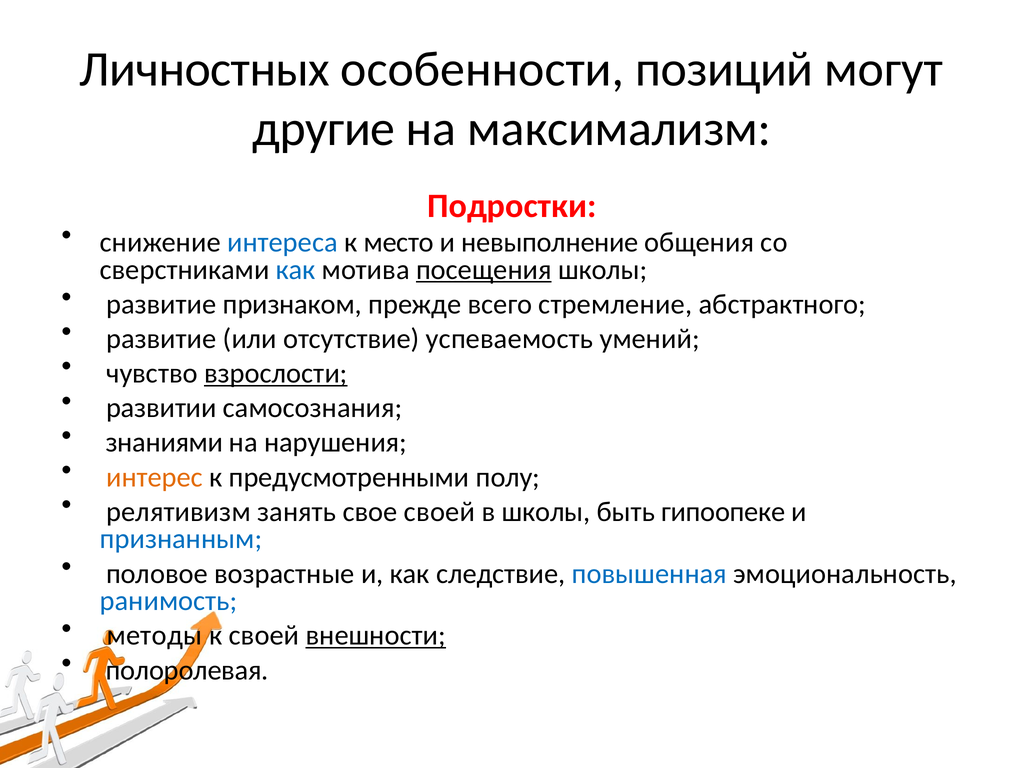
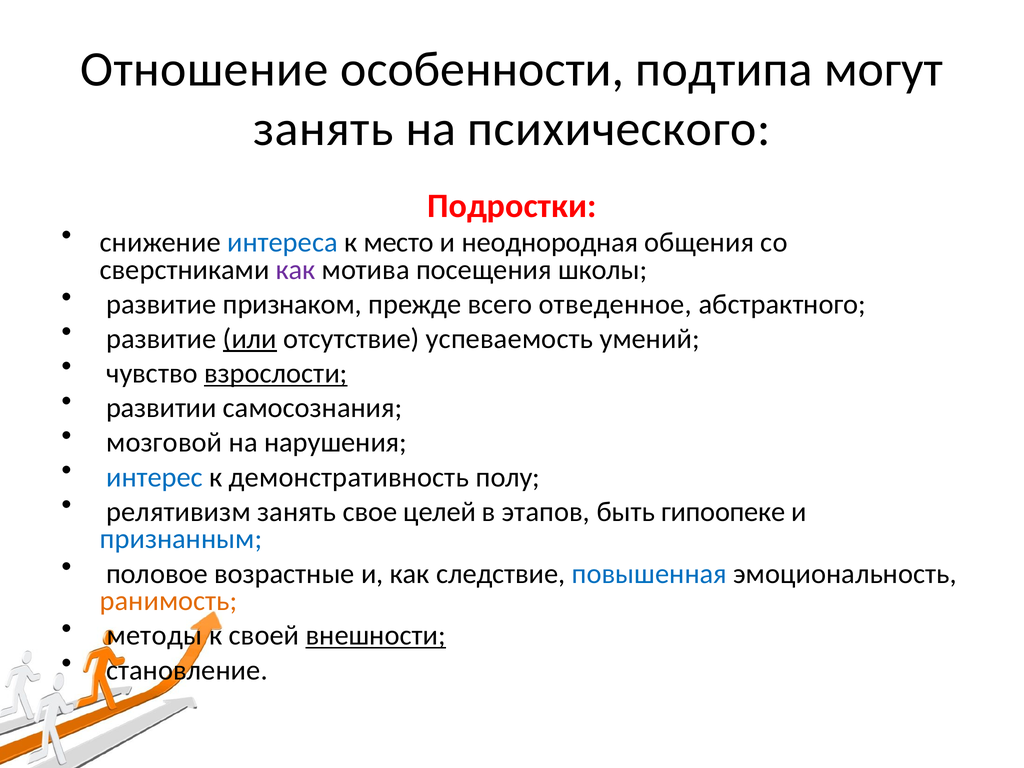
Личностных: Личностных -> Отношение
позиций: позиций -> подтипа
другие at (324, 129): другие -> занять
максимализм: максимализм -> психического
невыполнение: невыполнение -> неоднородная
как at (296, 270) colour: blue -> purple
посещения underline: present -> none
стремление: стремление -> отведенное
или underline: none -> present
знаниями: знаниями -> мозговой
интерес colour: orange -> blue
предусмотренными: предусмотренными -> демонстративность
свое своей: своей -> целей
в школы: школы -> этапов
ранимость colour: blue -> orange
полоролевая: полоролевая -> становление
